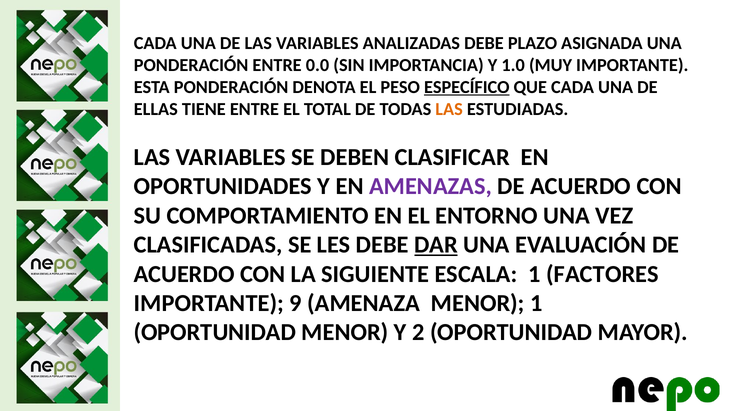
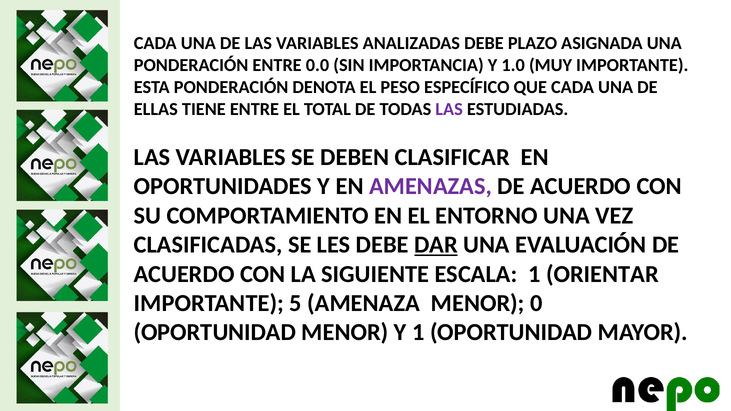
ESPECÍFICO underline: present -> none
LAS at (449, 109) colour: orange -> purple
FACTORES: FACTORES -> ORIENTAR
9: 9 -> 5
MENOR 1: 1 -> 0
Y 2: 2 -> 1
